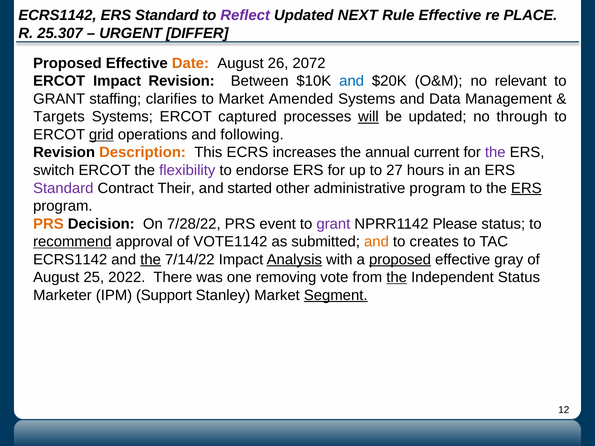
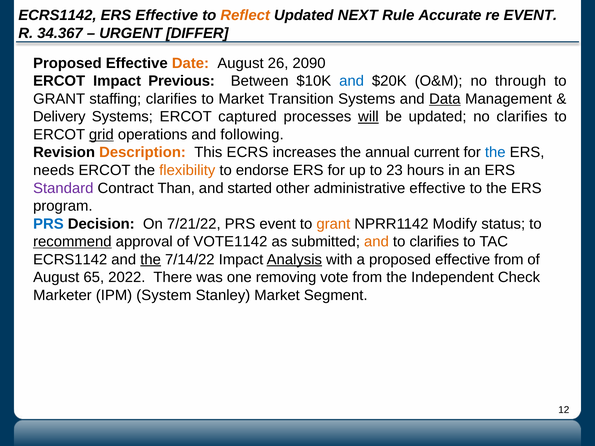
Standard at (167, 15): Standard -> Effective
Reflect colour: purple -> orange
Rule Effective: Effective -> Accurate
re PLACE: PLACE -> EVENT
25.307: 25.307 -> 34.367
2072: 2072 -> 2090
Impact Revision: Revision -> Previous
relevant: relevant -> through
Amended: Amended -> Transition
Data underline: none -> present
Targets: Targets -> Delivery
no through: through -> clarifies
the at (495, 153) colour: purple -> blue
switch: switch -> needs
flexibility colour: purple -> orange
27: 27 -> 23
Their: Their -> Than
administrative program: program -> effective
ERS at (526, 188) underline: present -> none
PRS at (48, 224) colour: orange -> blue
7/28/22: 7/28/22 -> 7/21/22
grant at (333, 224) colour: purple -> orange
Please: Please -> Modify
to creates: creates -> clarifies
proposed at (400, 260) underline: present -> none
effective gray: gray -> from
25: 25 -> 65
the at (397, 277) underline: present -> none
Independent Status: Status -> Check
Support: Support -> System
Segment underline: present -> none
